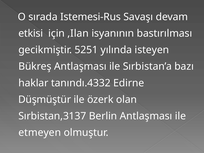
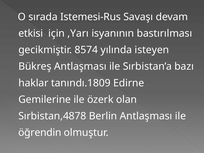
,Ilan: ,Ilan -> ,Yarı
5251: 5251 -> 8574
tanındı.4332: tanındı.4332 -> tanındı.1809
Düşmüştür: Düşmüştür -> Gemilerine
Sırbistan,3137: Sırbistan,3137 -> Sırbistan,4878
etmeyen: etmeyen -> öğrendin
